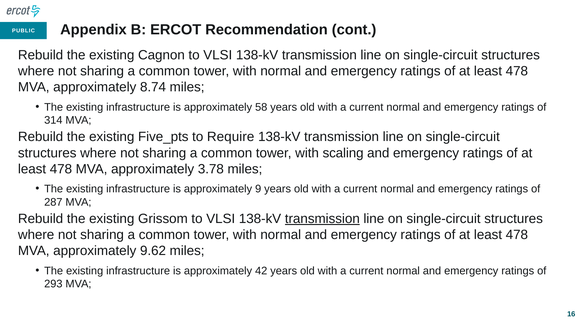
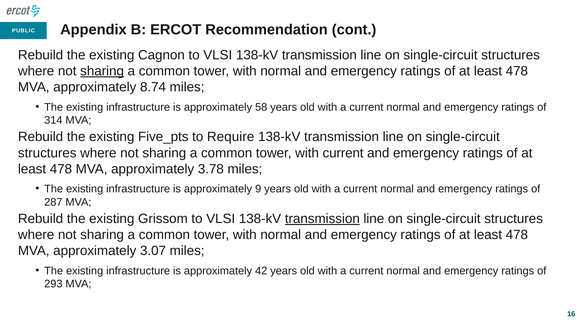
sharing at (102, 71) underline: none -> present
with scaling: scaling -> current
9.62: 9.62 -> 3.07
